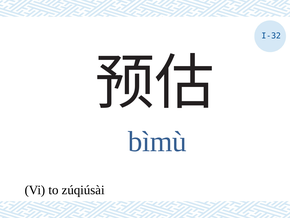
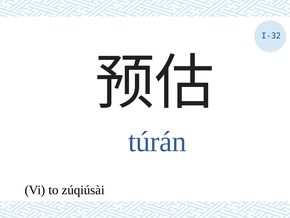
bìmù: bìmù -> túrán
